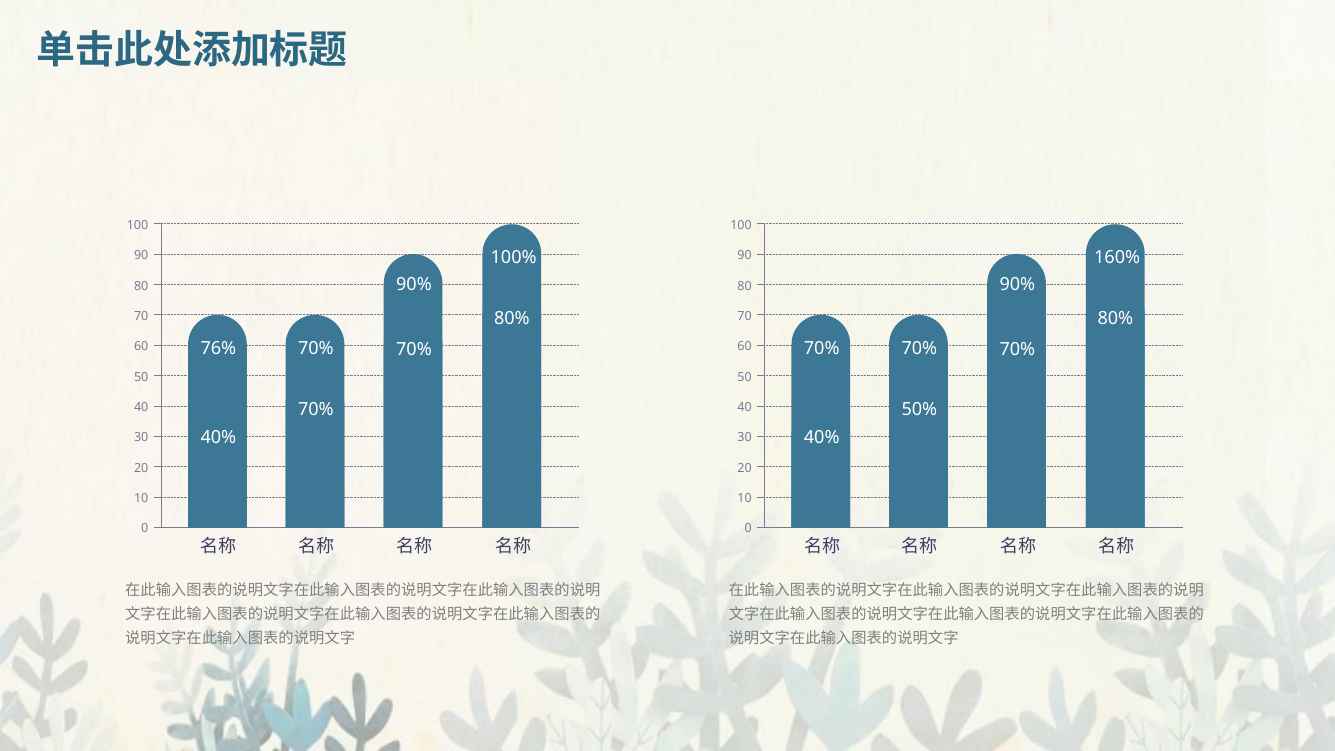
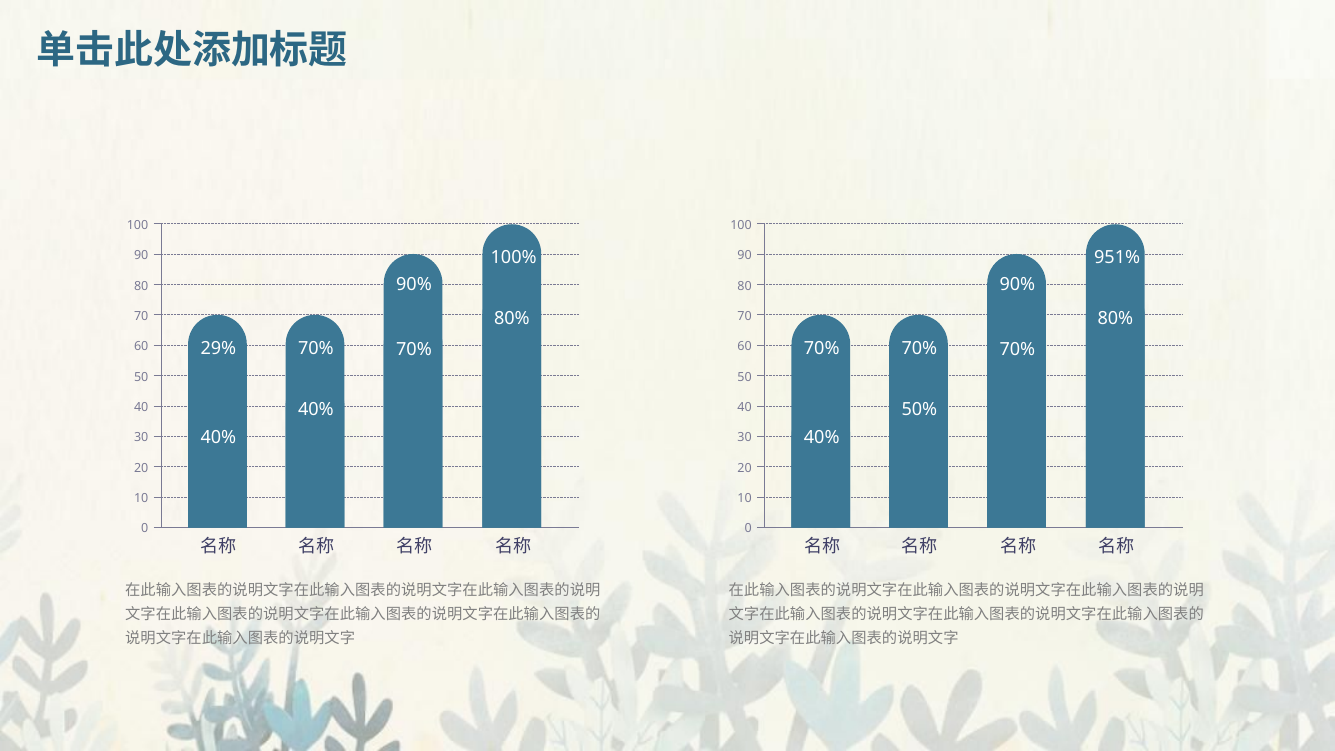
160%: 160% -> 951%
76%: 76% -> 29%
70% at (316, 410): 70% -> 40%
